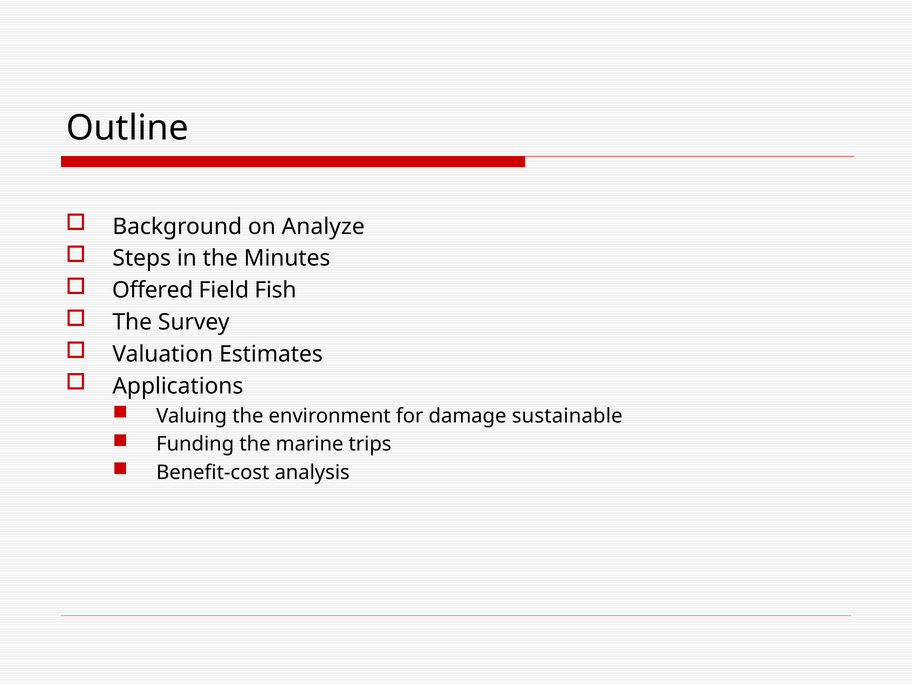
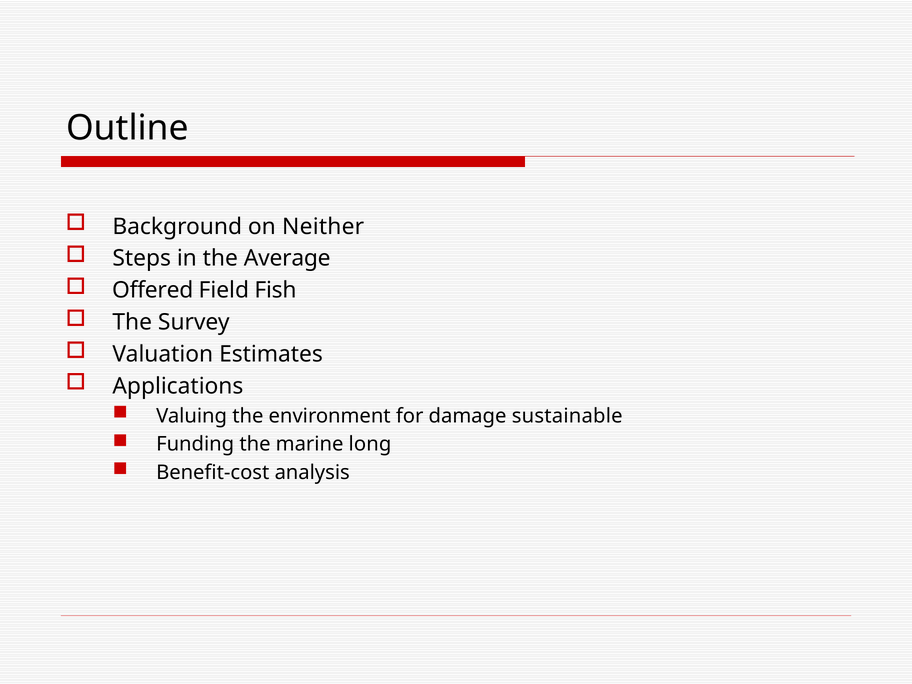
Analyze: Analyze -> Neither
Minutes: Minutes -> Average
trips: trips -> long
